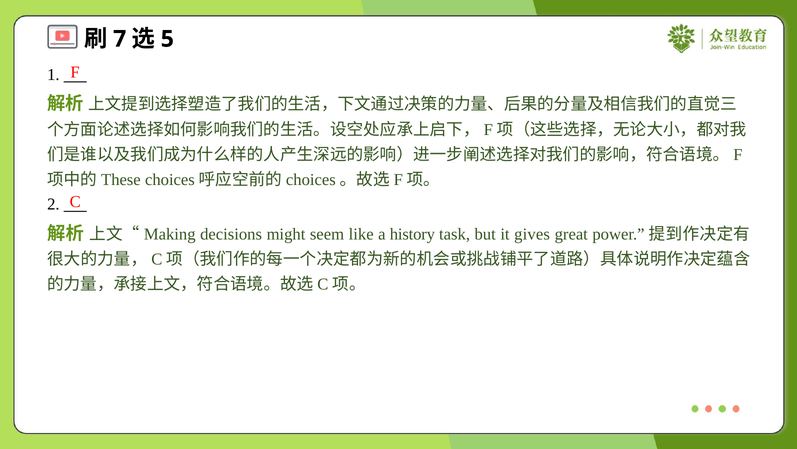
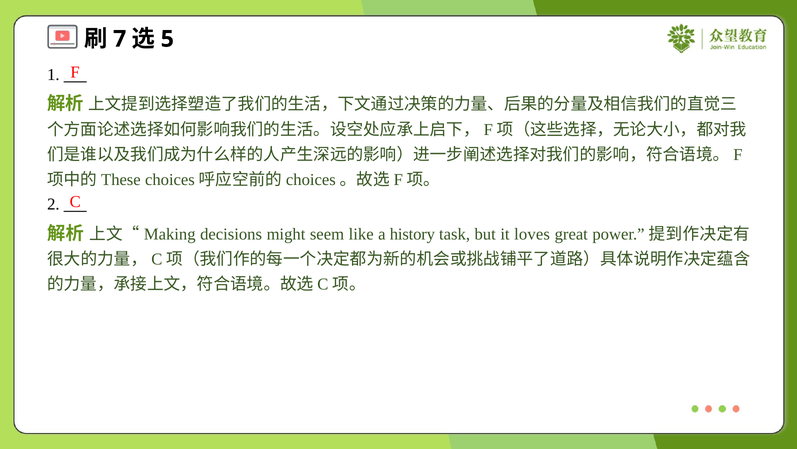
gives: gives -> loves
